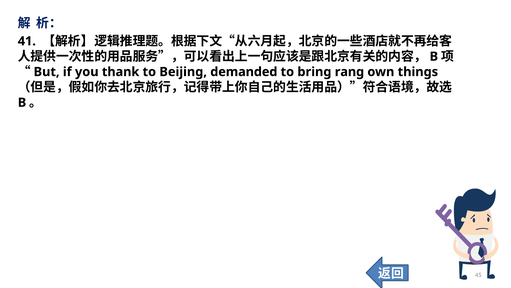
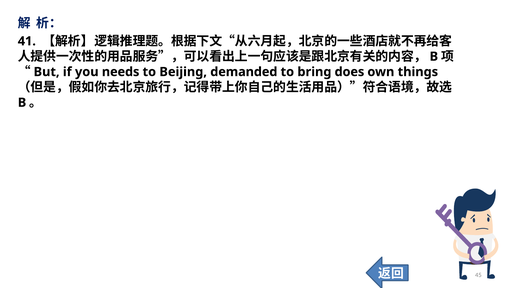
thank: thank -> needs
rang: rang -> does
